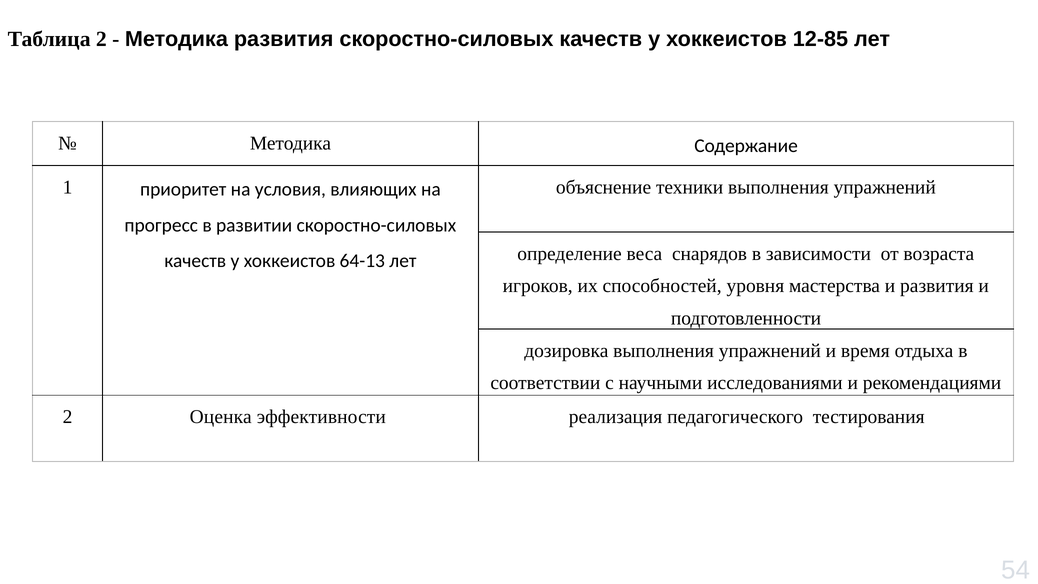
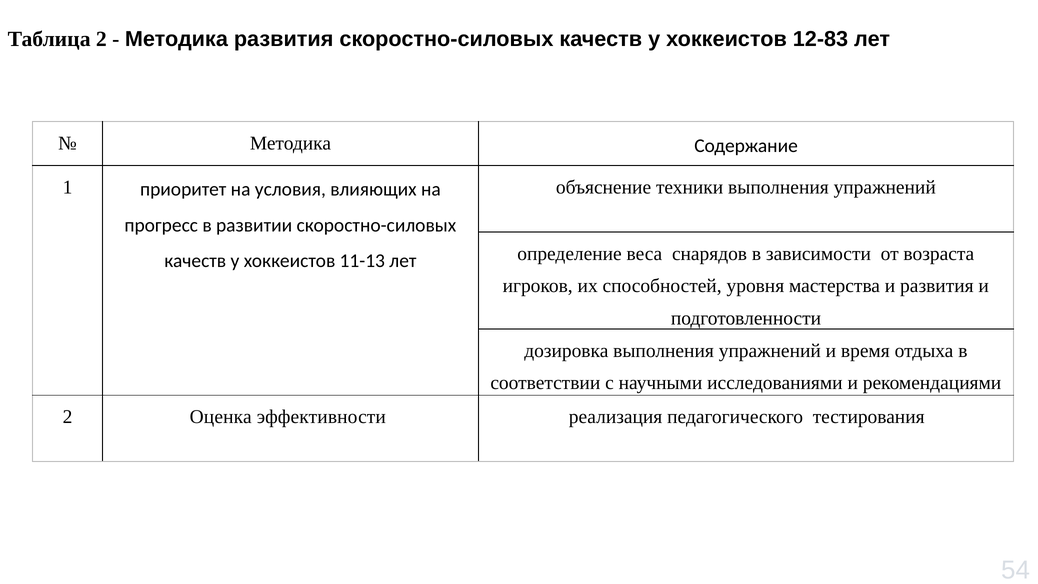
12-85: 12-85 -> 12-83
64-13: 64-13 -> 11-13
